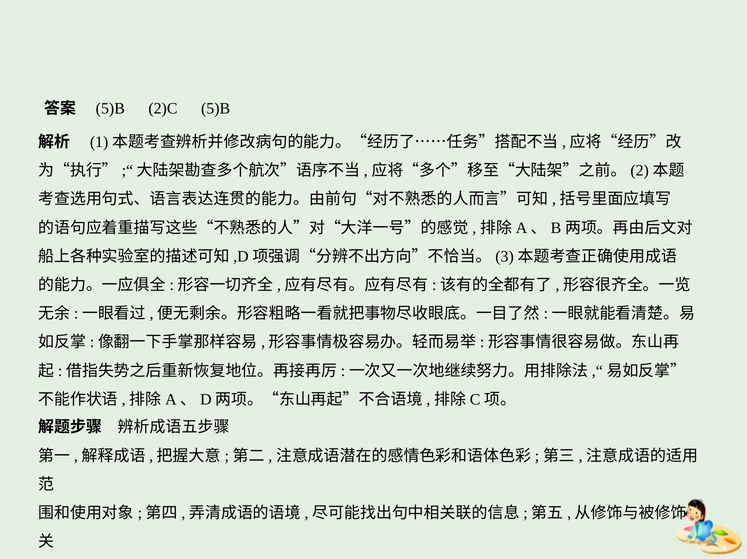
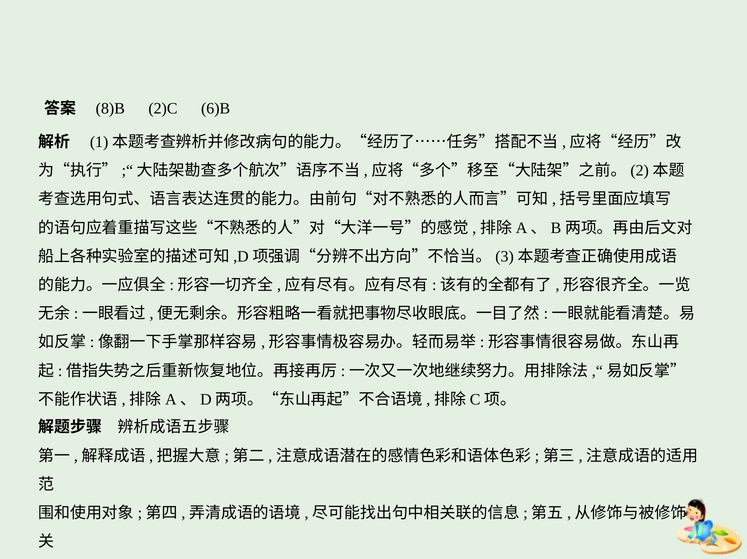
5)B at (110, 108): 5)B -> 8)B
2)C 5)B: 5)B -> 6)B
